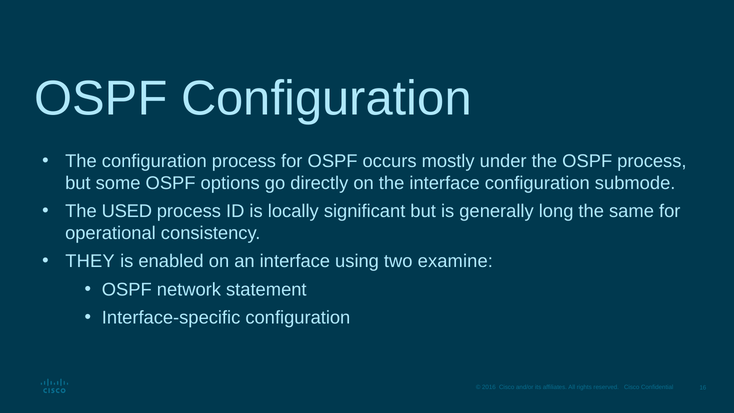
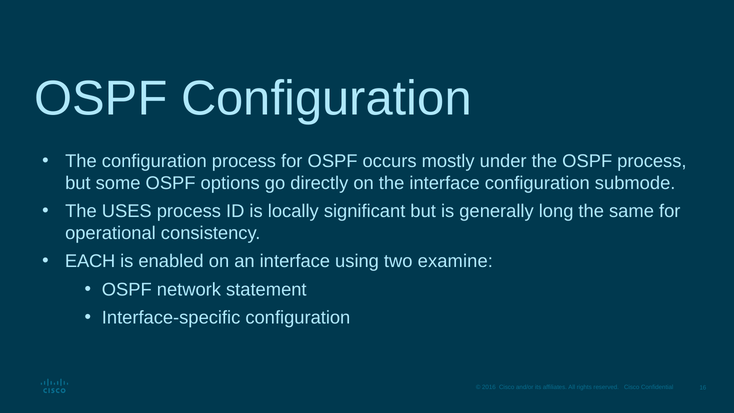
USED: USED -> USES
THEY: THEY -> EACH
